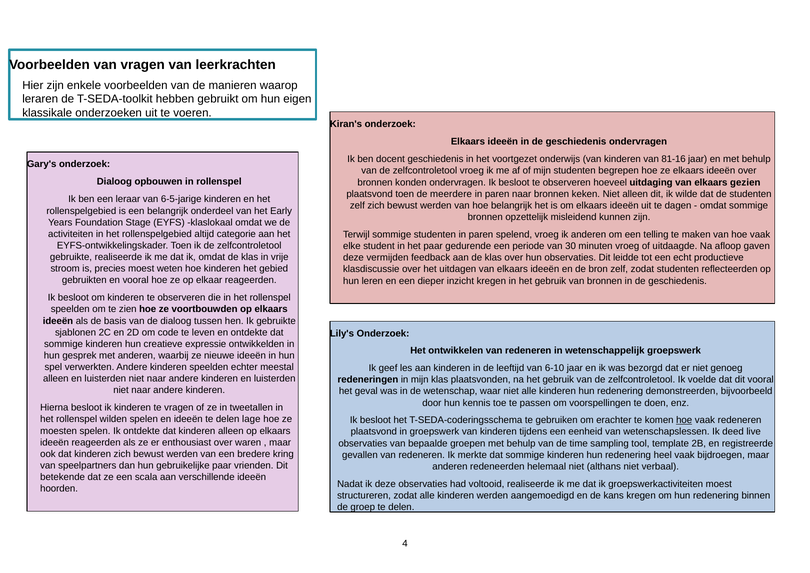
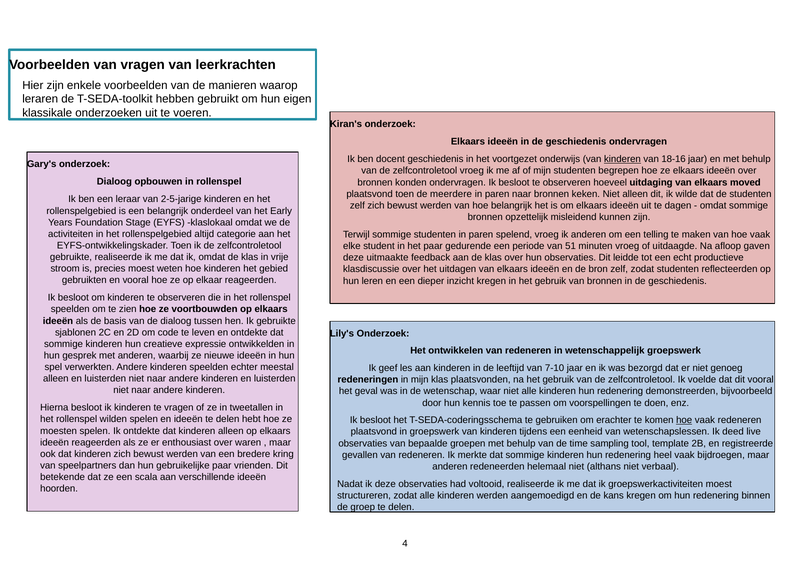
kinderen at (622, 159) underline: none -> present
81-16: 81-16 -> 18-16
gezien: gezien -> moved
6-5-jarige: 6-5-jarige -> 2-5-jarige
30: 30 -> 51
vermijden: vermijden -> uitmaakte
6-10: 6-10 -> 7-10
lage: lage -> hebt
